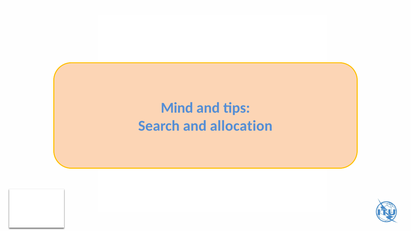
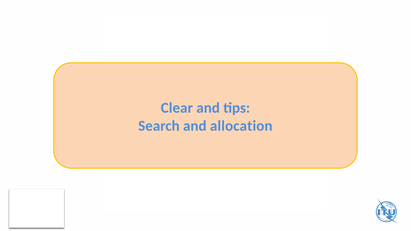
Mind: Mind -> Clear
